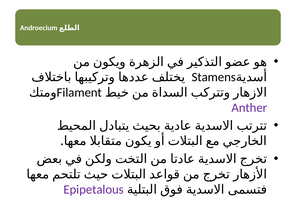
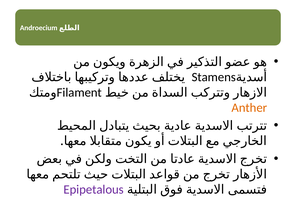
Anther colour: purple -> orange
